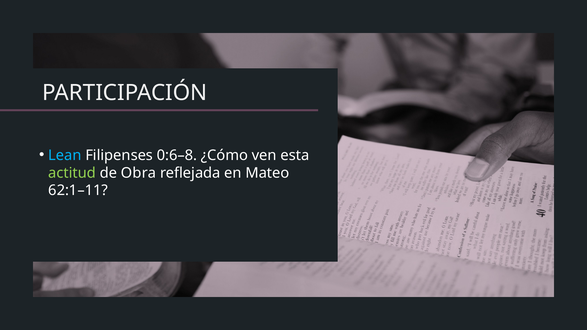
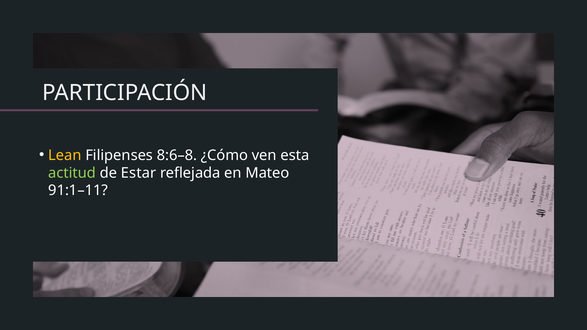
Lean colour: light blue -> yellow
0:6–8: 0:6–8 -> 8:6–8
Obra: Obra -> Estar
62:1–11: 62:1–11 -> 91:1–11
